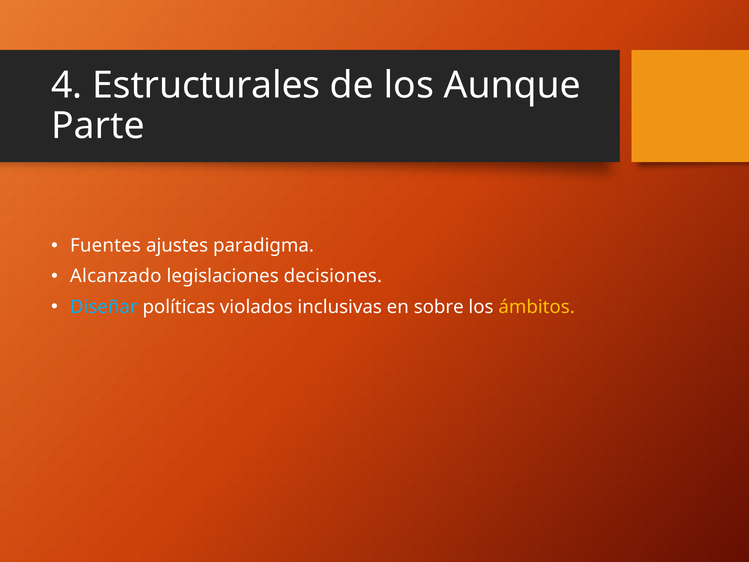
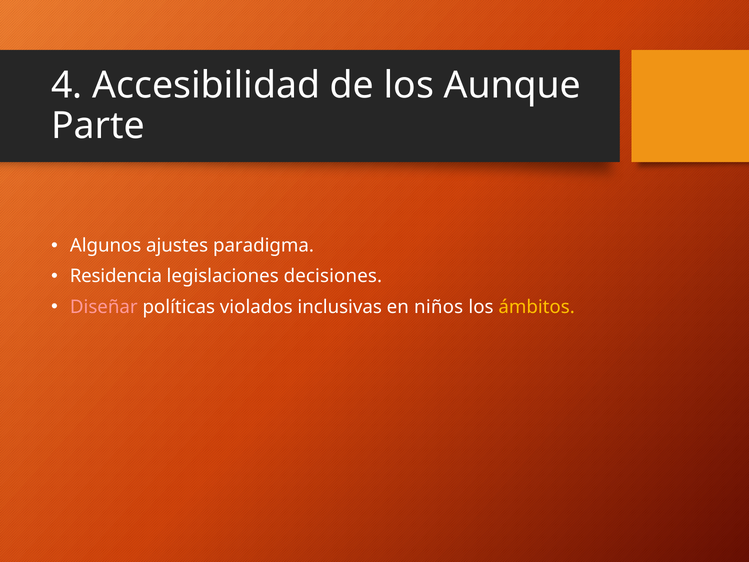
Estructurales: Estructurales -> Accesibilidad
Fuentes: Fuentes -> Algunos
Alcanzado: Alcanzado -> Residencia
Diseñar colour: light blue -> pink
sobre: sobre -> niños
